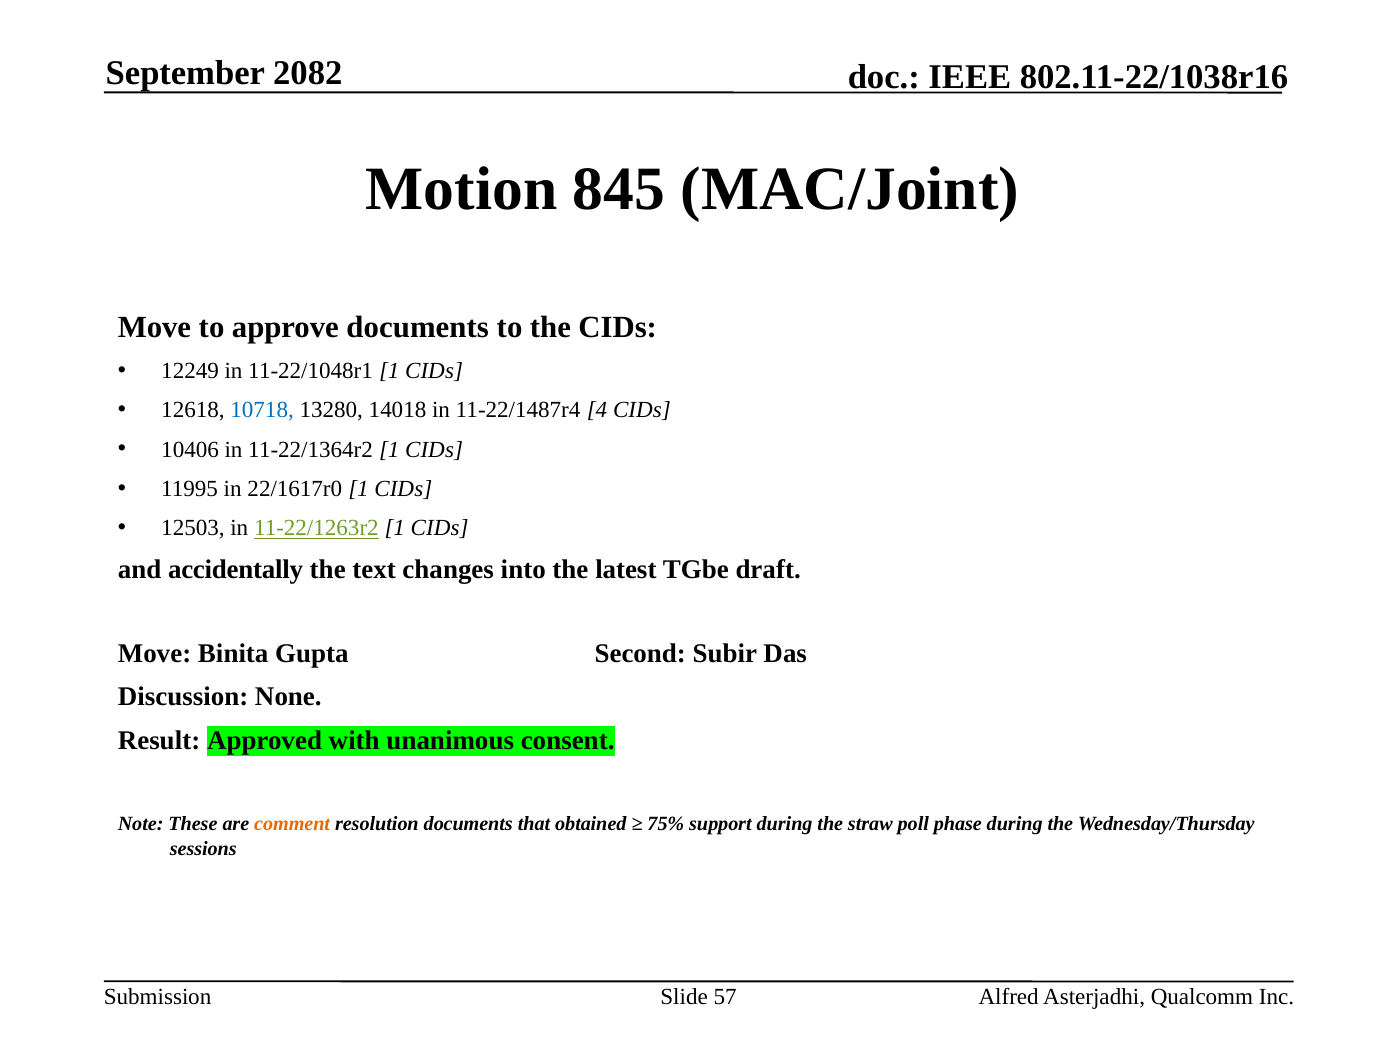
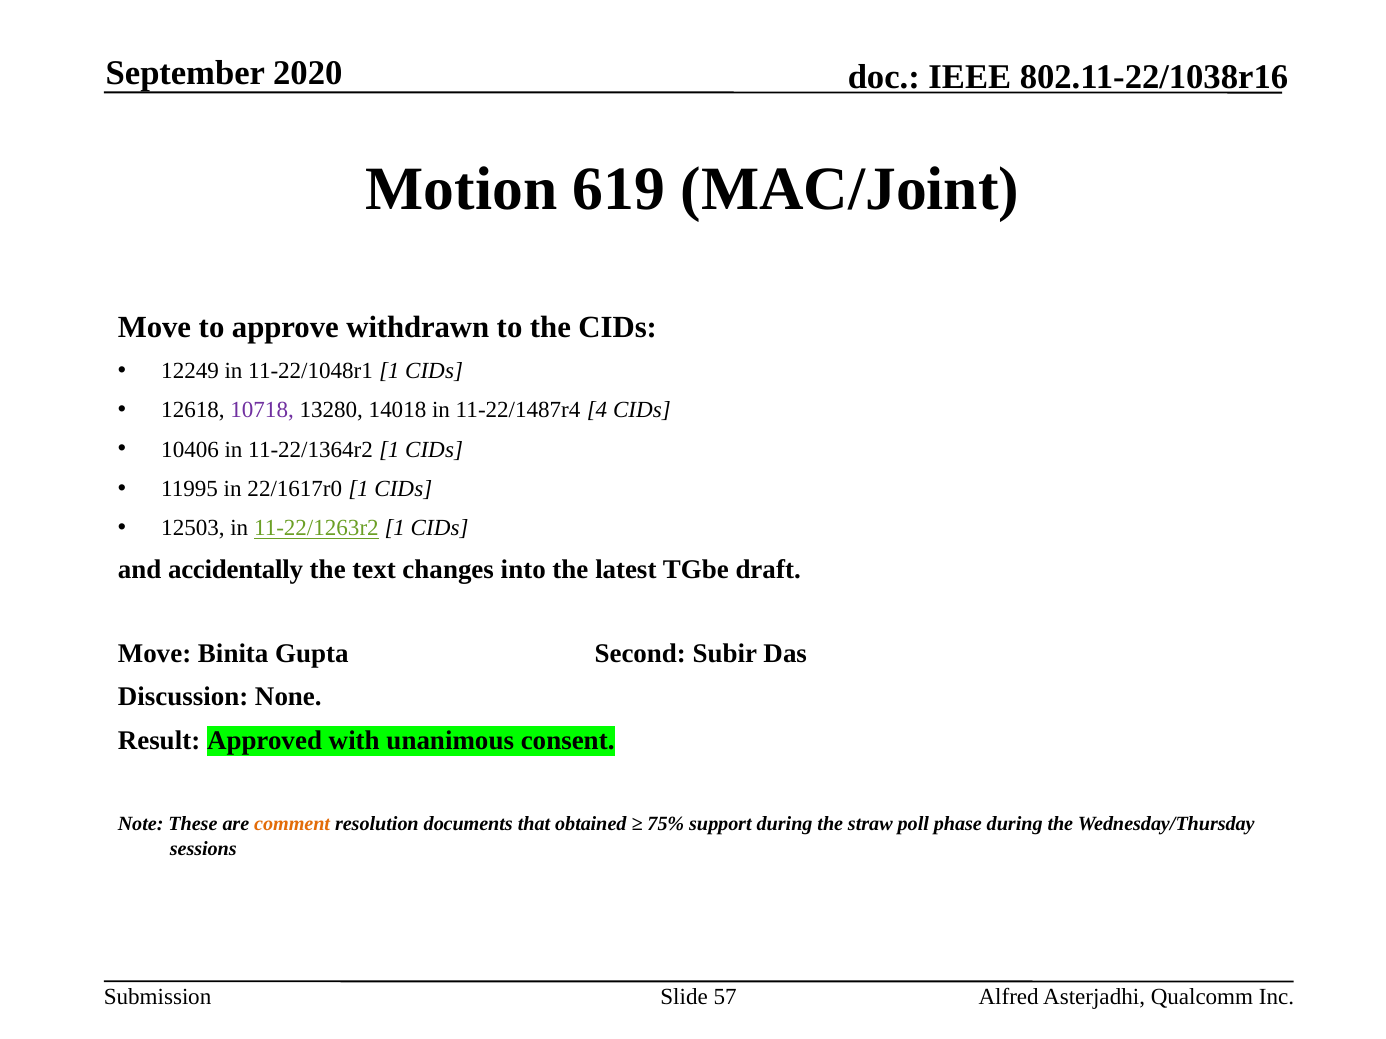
2082: 2082 -> 2020
845: 845 -> 619
approve documents: documents -> withdrawn
10718 colour: blue -> purple
